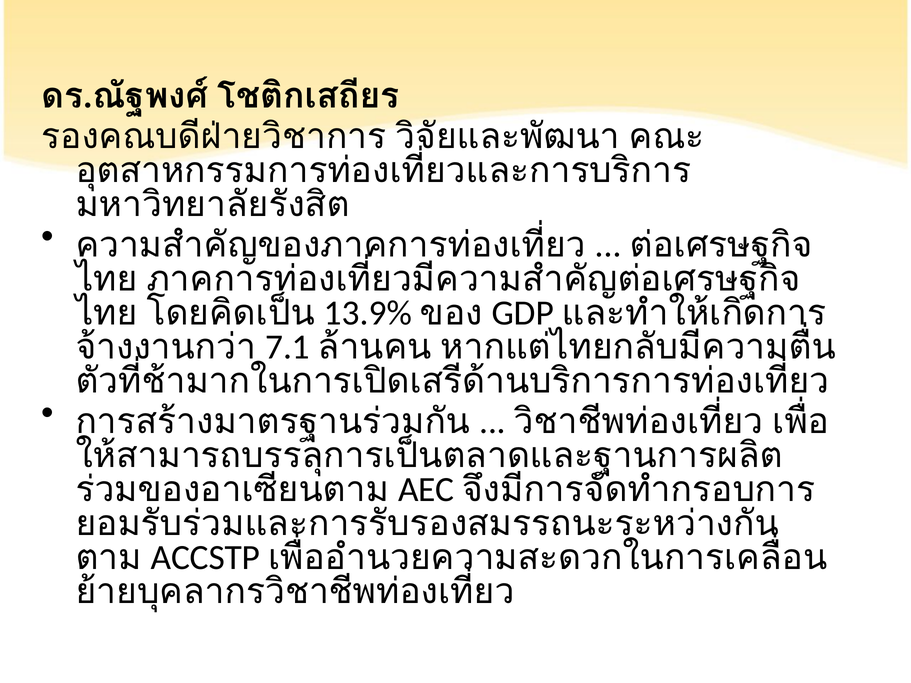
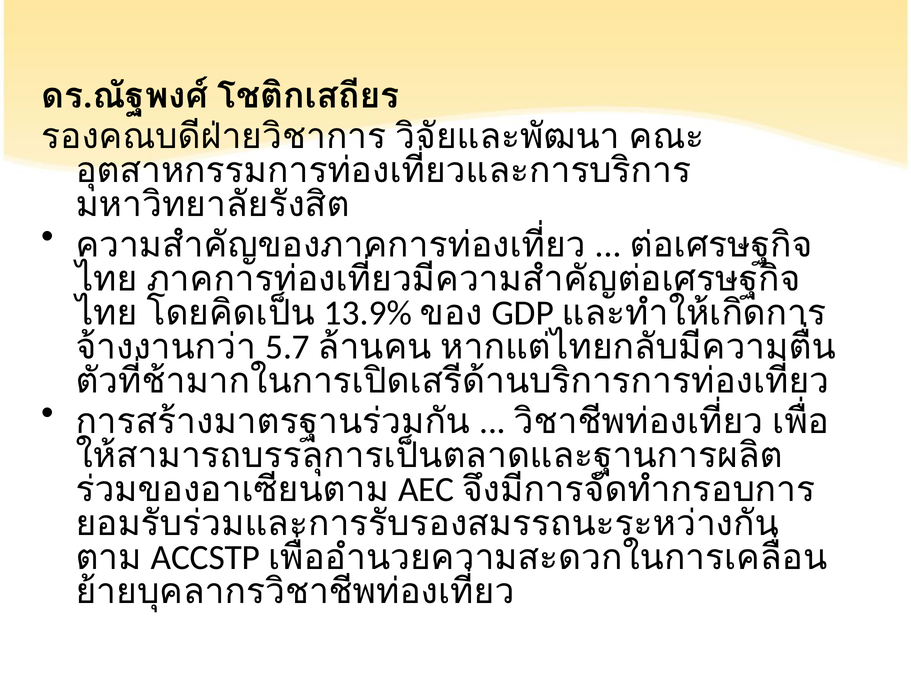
7.1: 7.1 -> 5.7
